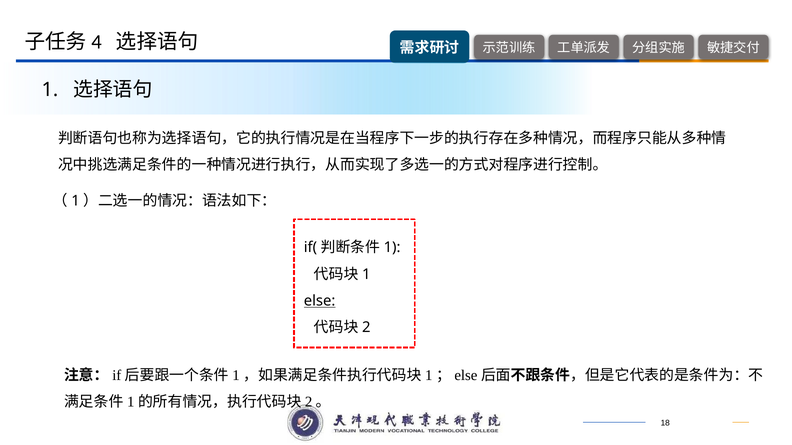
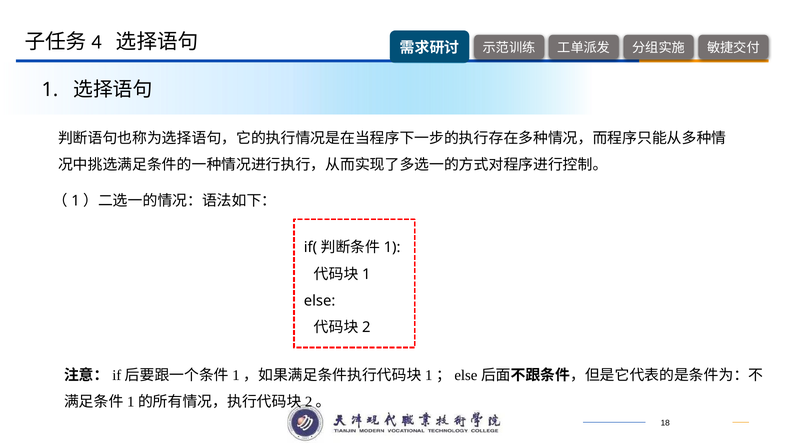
else underline: present -> none
